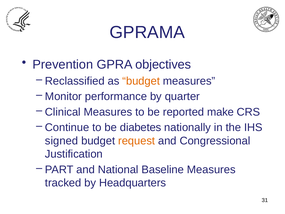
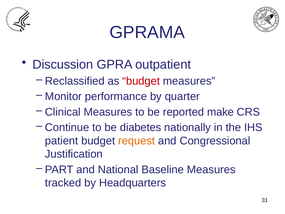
Prevention: Prevention -> Discussion
objectives: objectives -> outpatient
budget at (141, 81) colour: orange -> red
signed: signed -> patient
